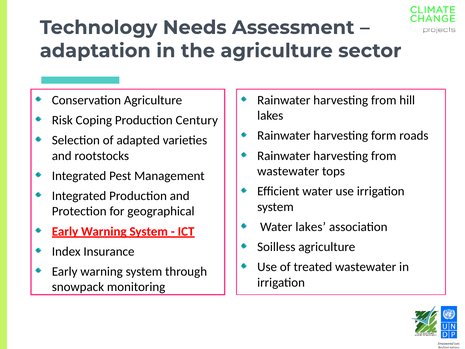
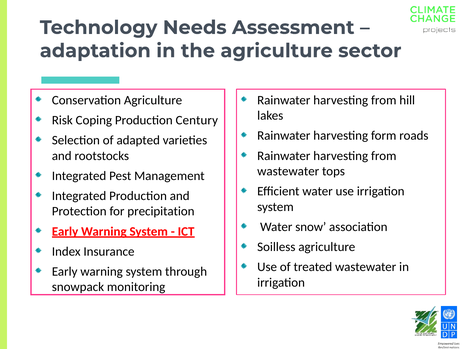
geographical: geographical -> precipitation
Water lakes: lakes -> snow
